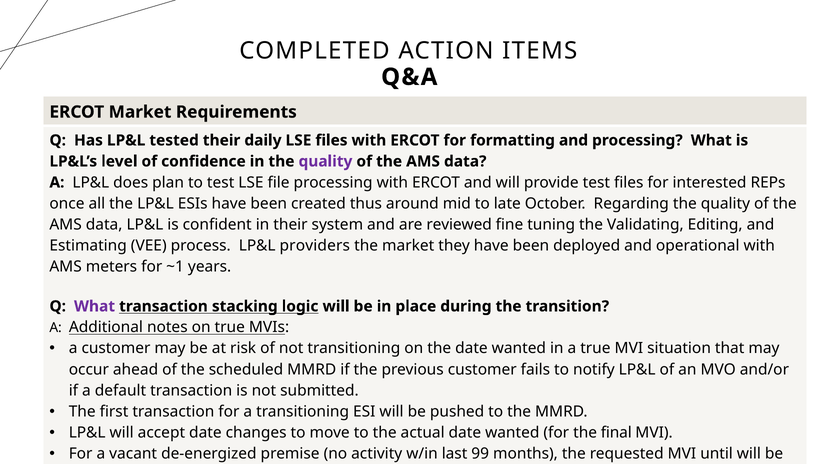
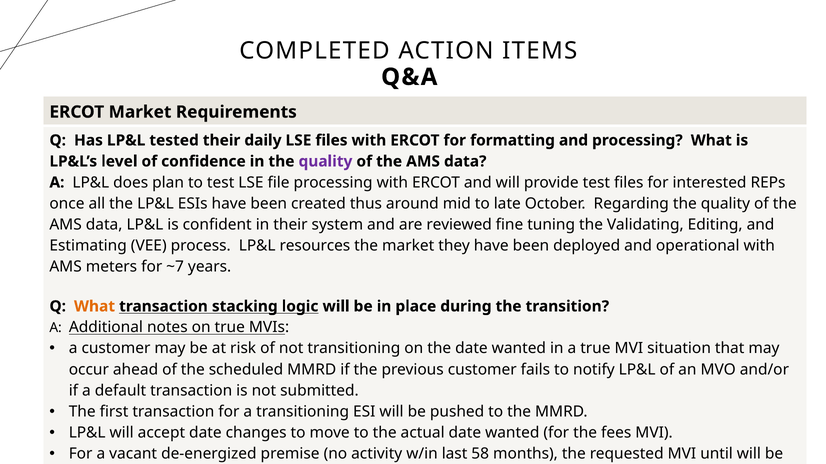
providers: providers -> resources
~1: ~1 -> ~7
What at (95, 307) colour: purple -> orange
final: final -> fees
99: 99 -> 58
